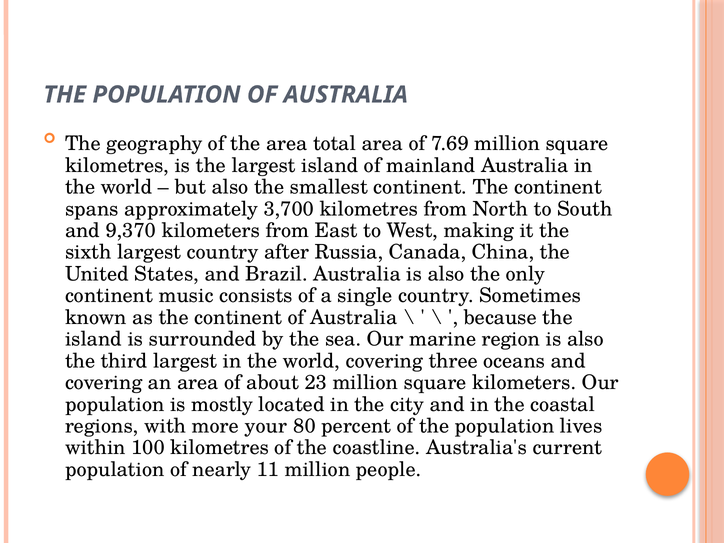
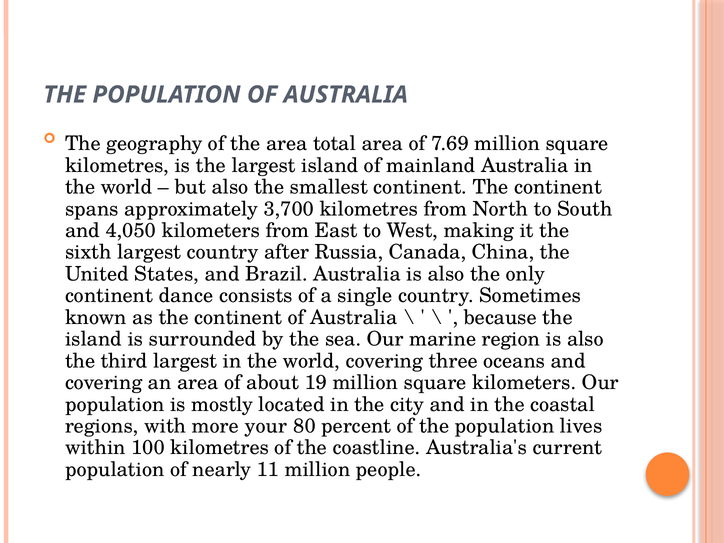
9,370: 9,370 -> 4,050
music: music -> dance
23: 23 -> 19
